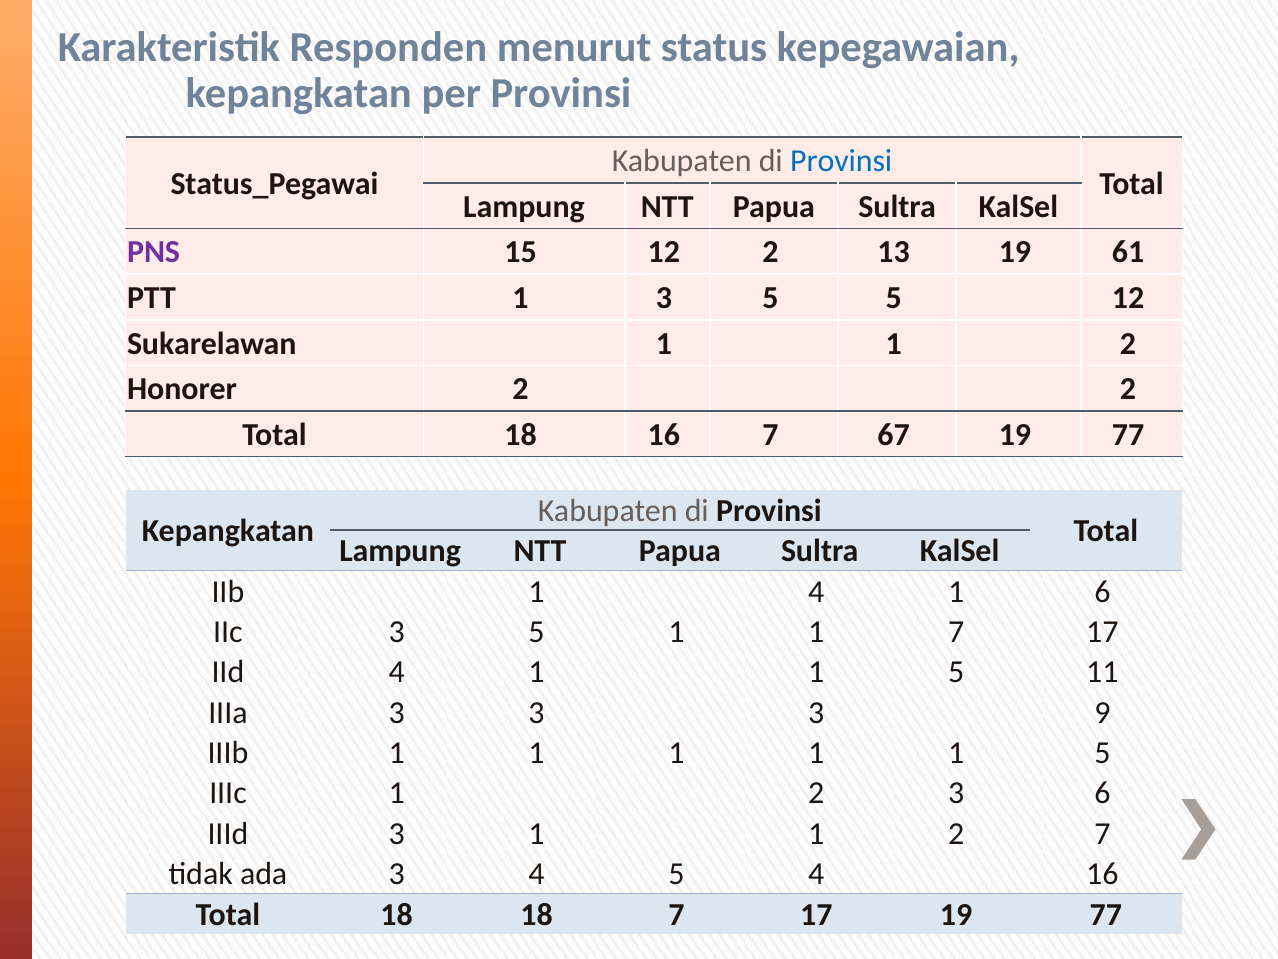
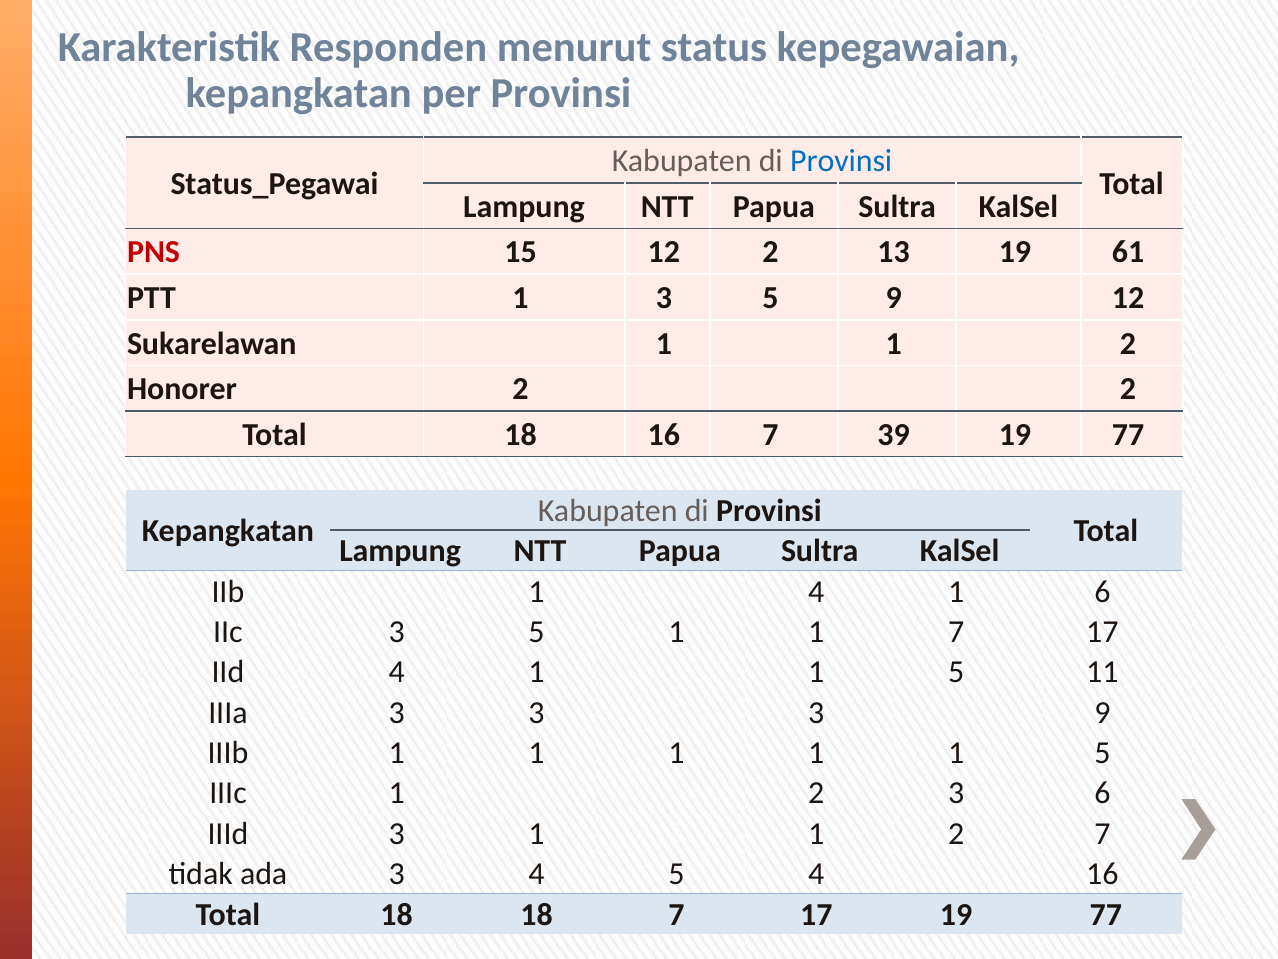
PNS colour: purple -> red
5 5: 5 -> 9
67: 67 -> 39
